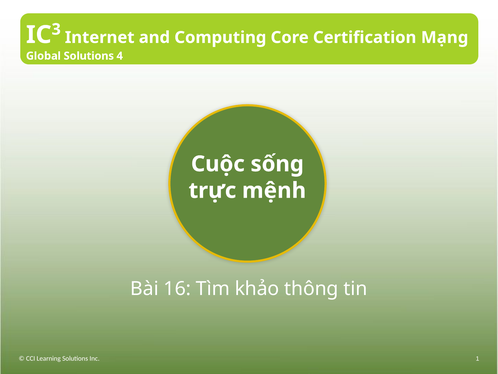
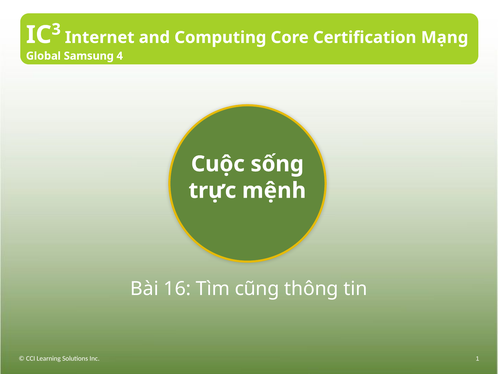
Global Solutions: Solutions -> Samsung
khảo: khảo -> cũng
